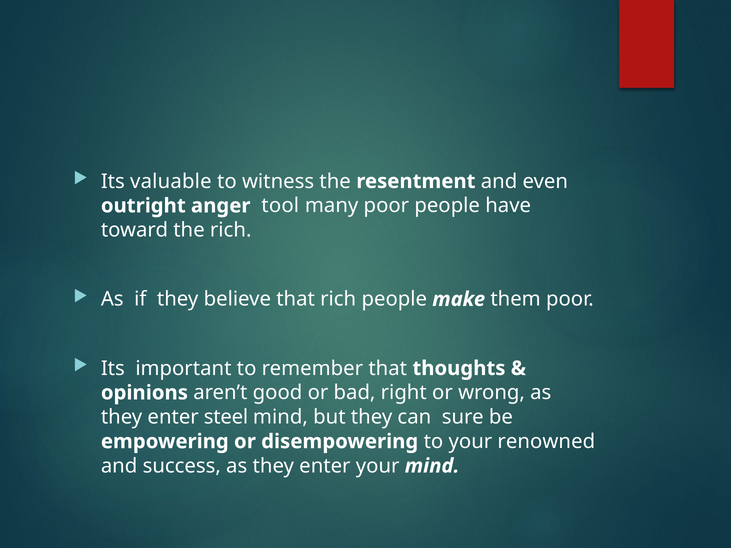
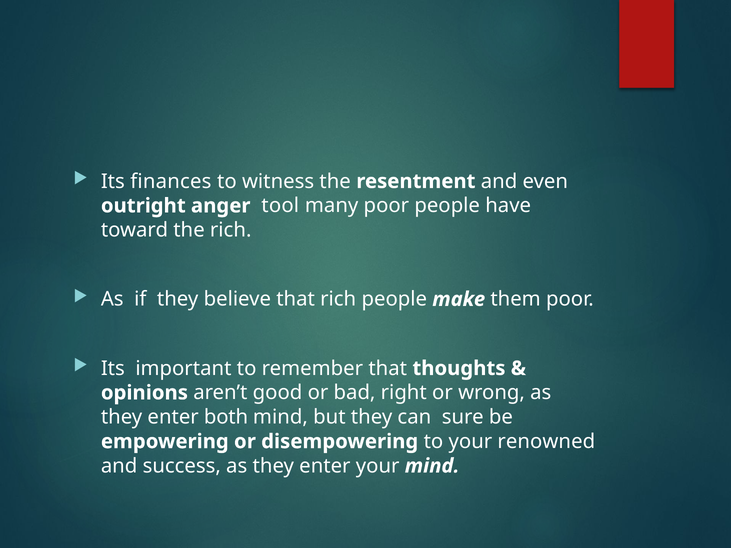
valuable: valuable -> finances
steel: steel -> both
